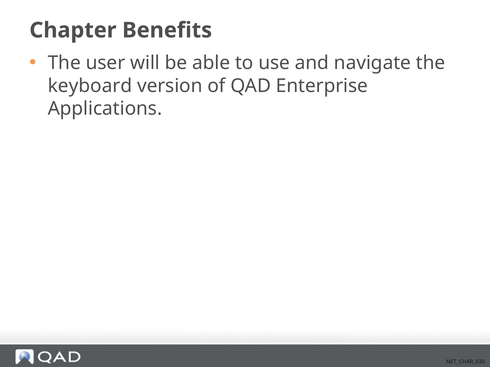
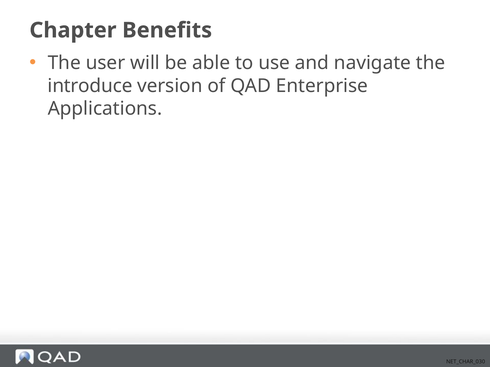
keyboard: keyboard -> introduce
